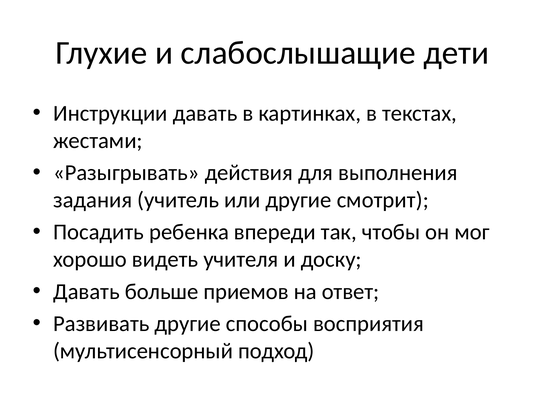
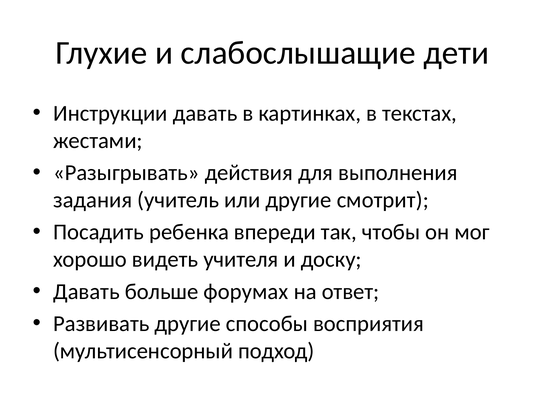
приемов: приемов -> форумах
